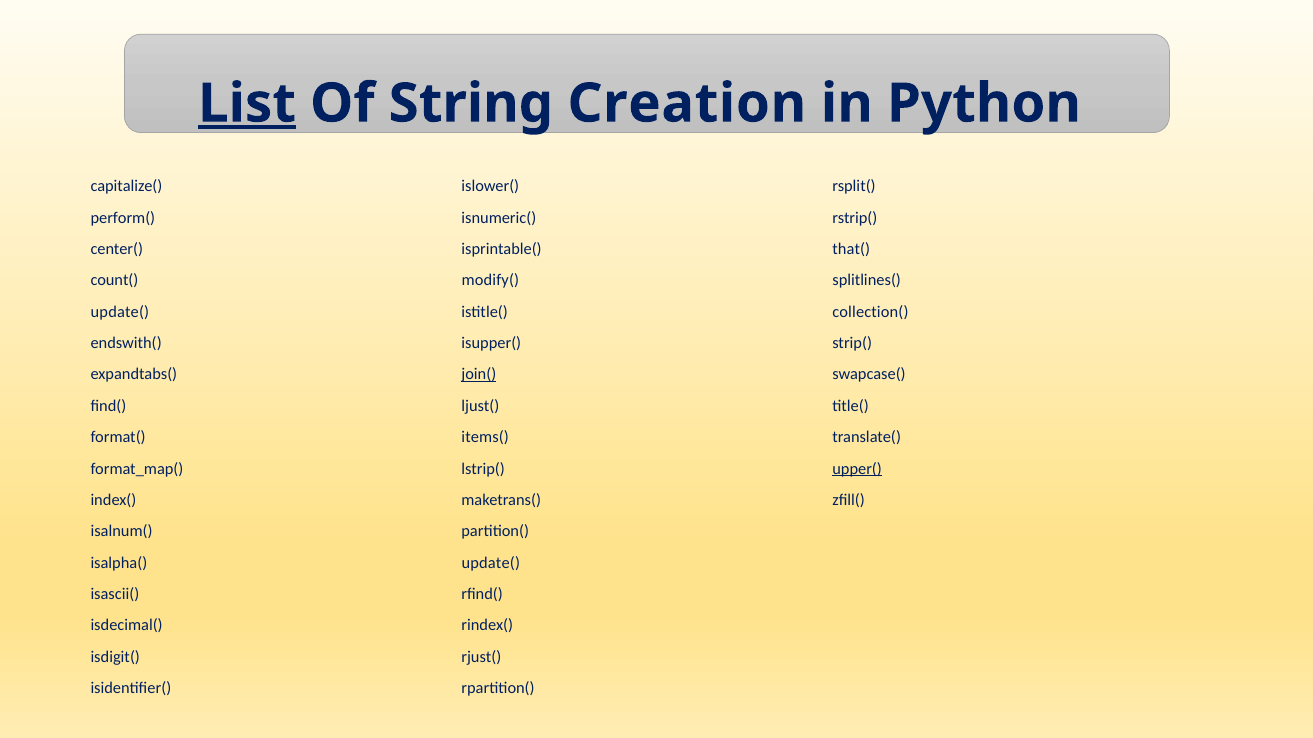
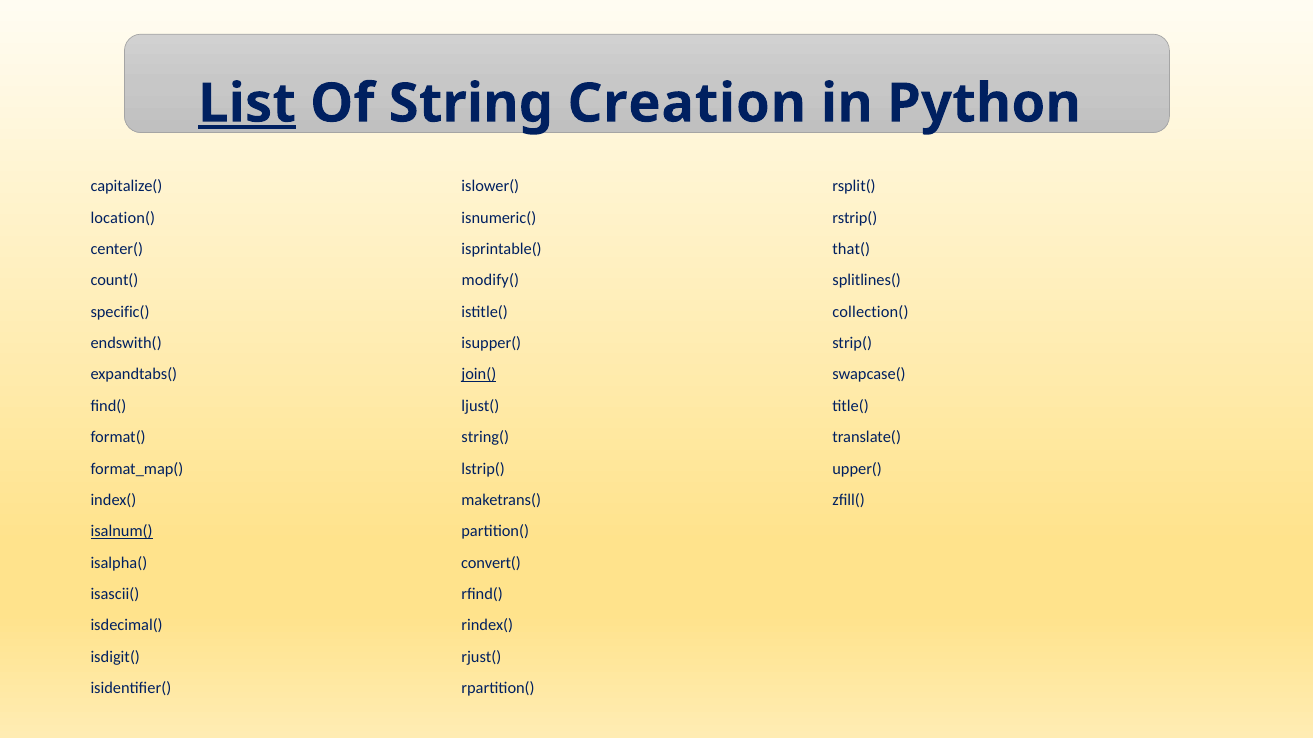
perform(: perform( -> location(
update( at (120, 312): update( -> specific(
items(: items( -> string(
upper( underline: present -> none
isalnum( underline: none -> present
update( at (491, 563): update( -> convert(
